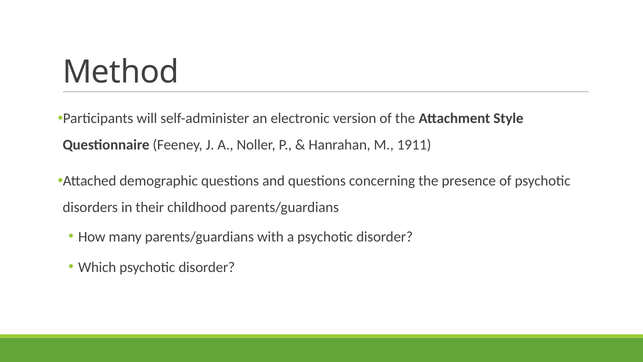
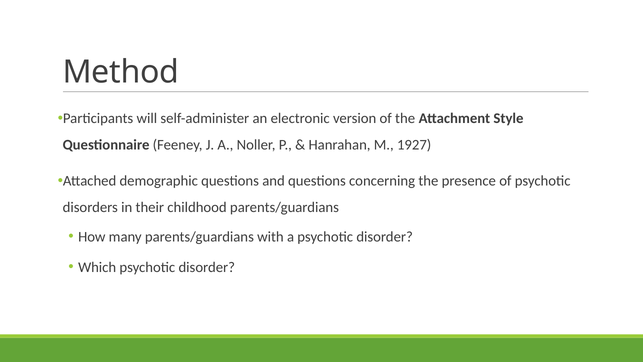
1911: 1911 -> 1927
